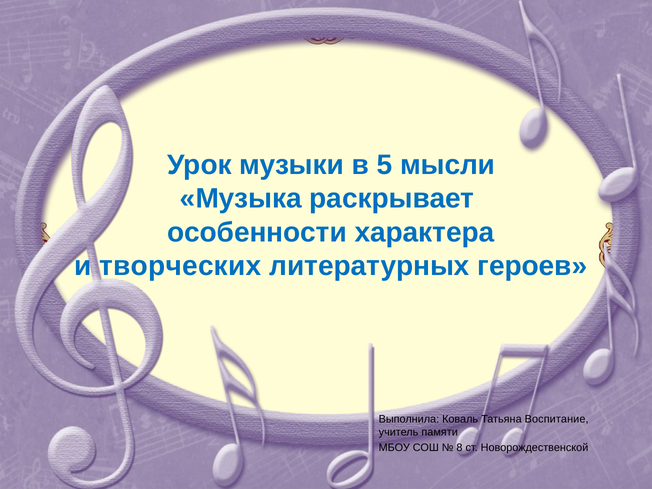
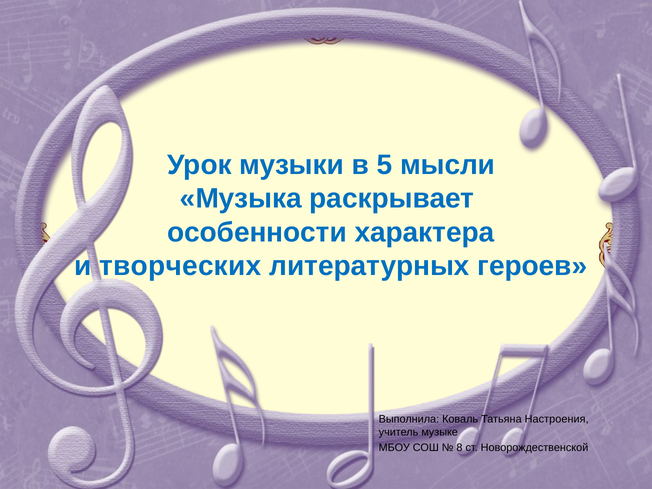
Воспитание: Воспитание -> Настроения
памяти: памяти -> музыке
